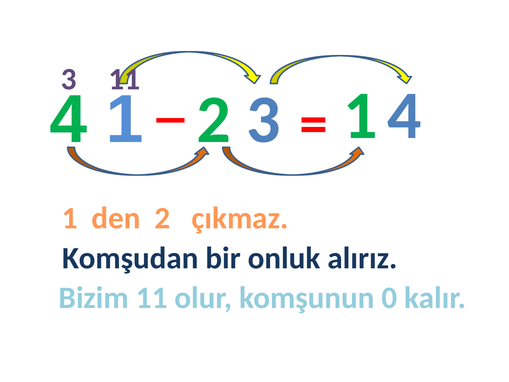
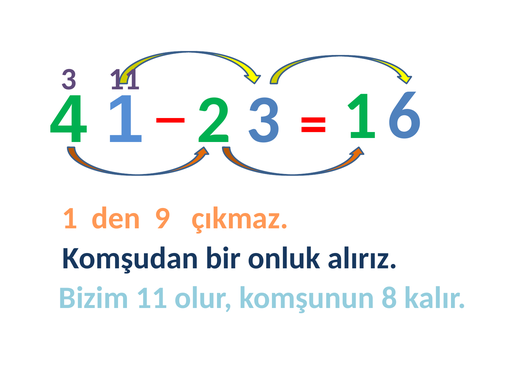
4 at (404, 116): 4 -> 6
den 2: 2 -> 9
0: 0 -> 8
